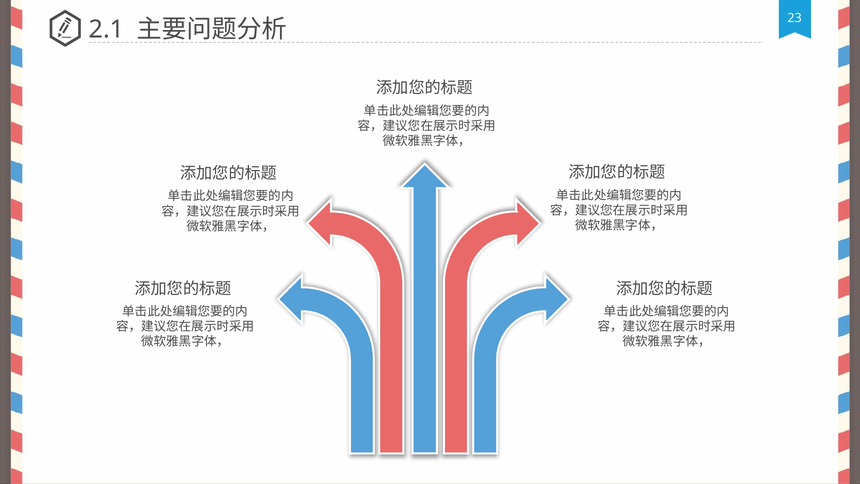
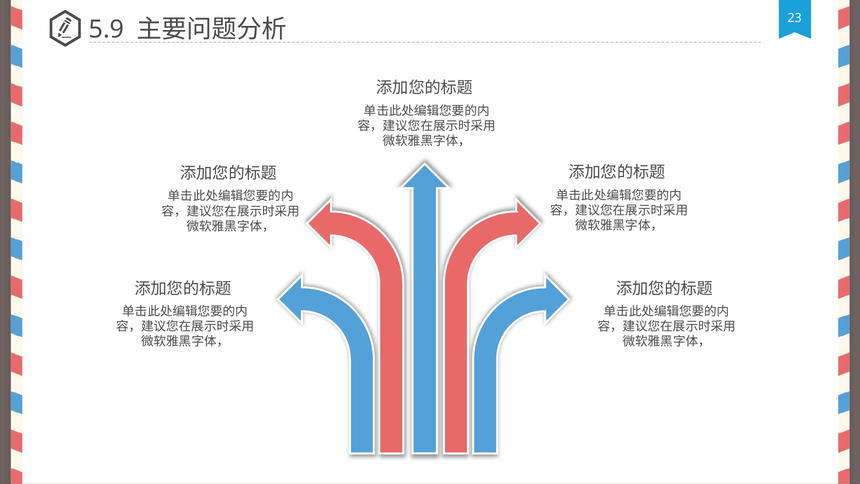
2.1: 2.1 -> 5.9
